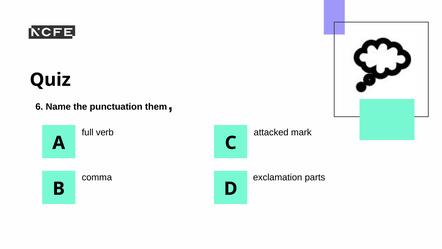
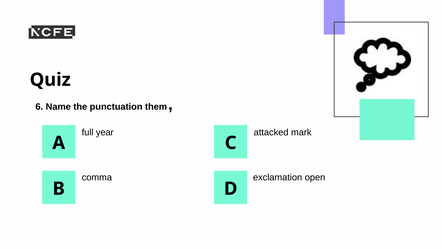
verb: verb -> year
parts: parts -> open
